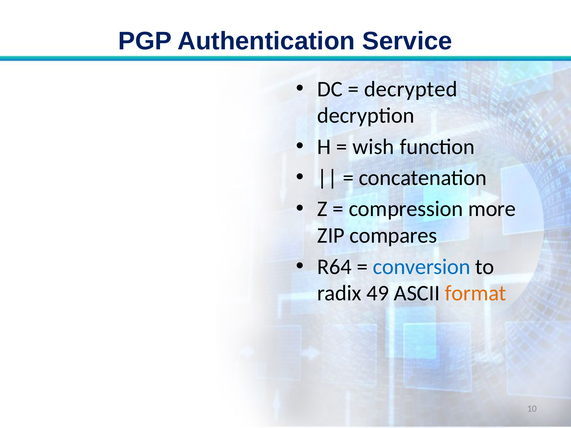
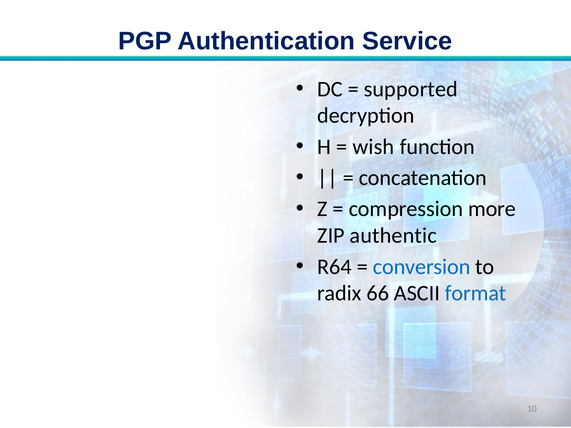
decrypted: decrypted -> supported
compares: compares -> authentic
49: 49 -> 66
format colour: orange -> blue
